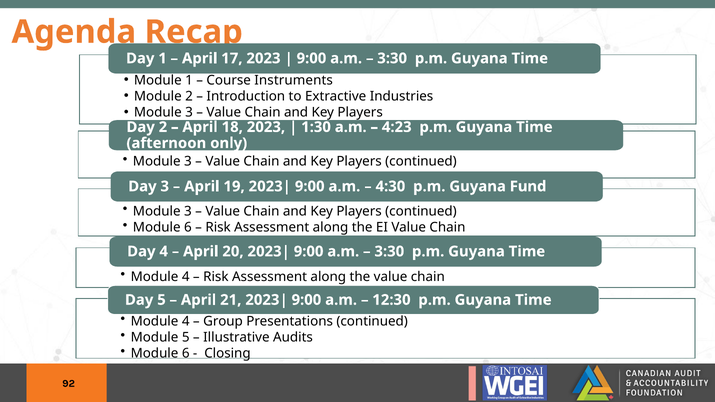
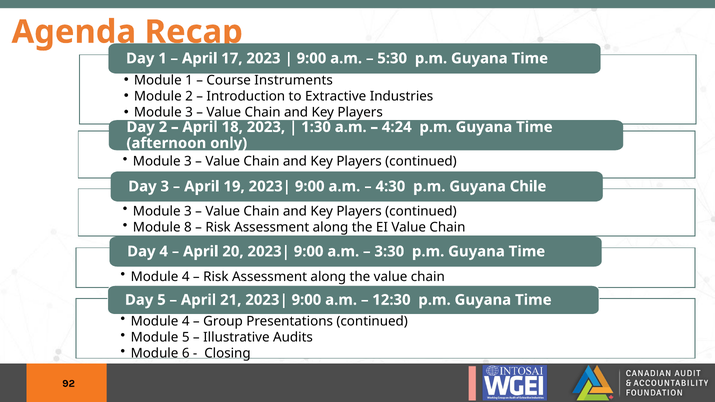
3:30 at (392, 58): 3:30 -> 5:30
4:23: 4:23 -> 4:24
Fund: Fund -> Chile
6 at (188, 227): 6 -> 8
